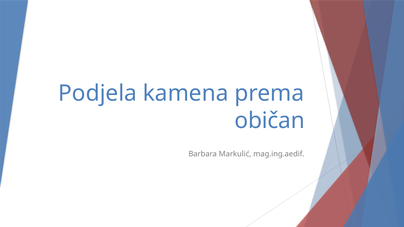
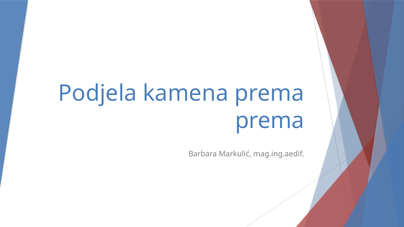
običan at (270, 121): običan -> prema
